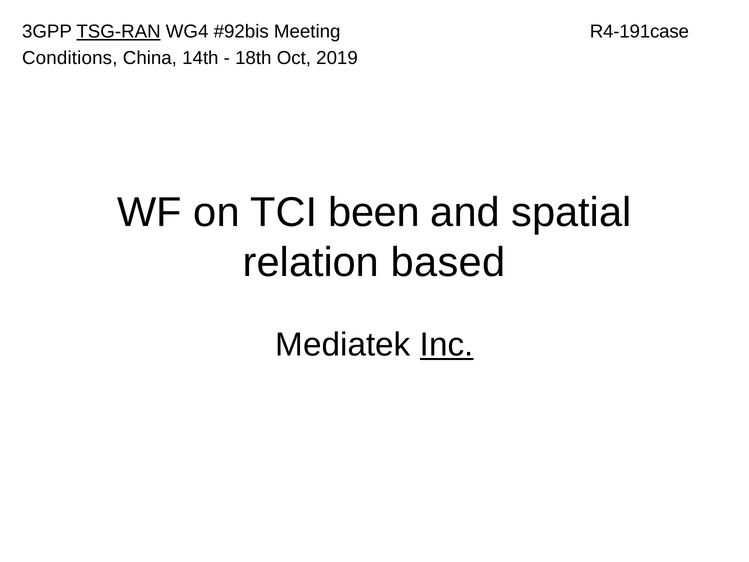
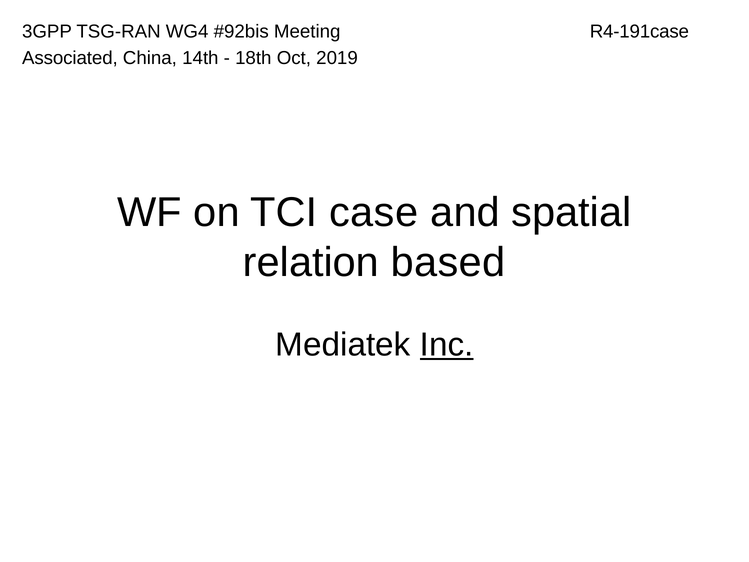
TSG-RAN underline: present -> none
Conditions: Conditions -> Associated
been: been -> case
